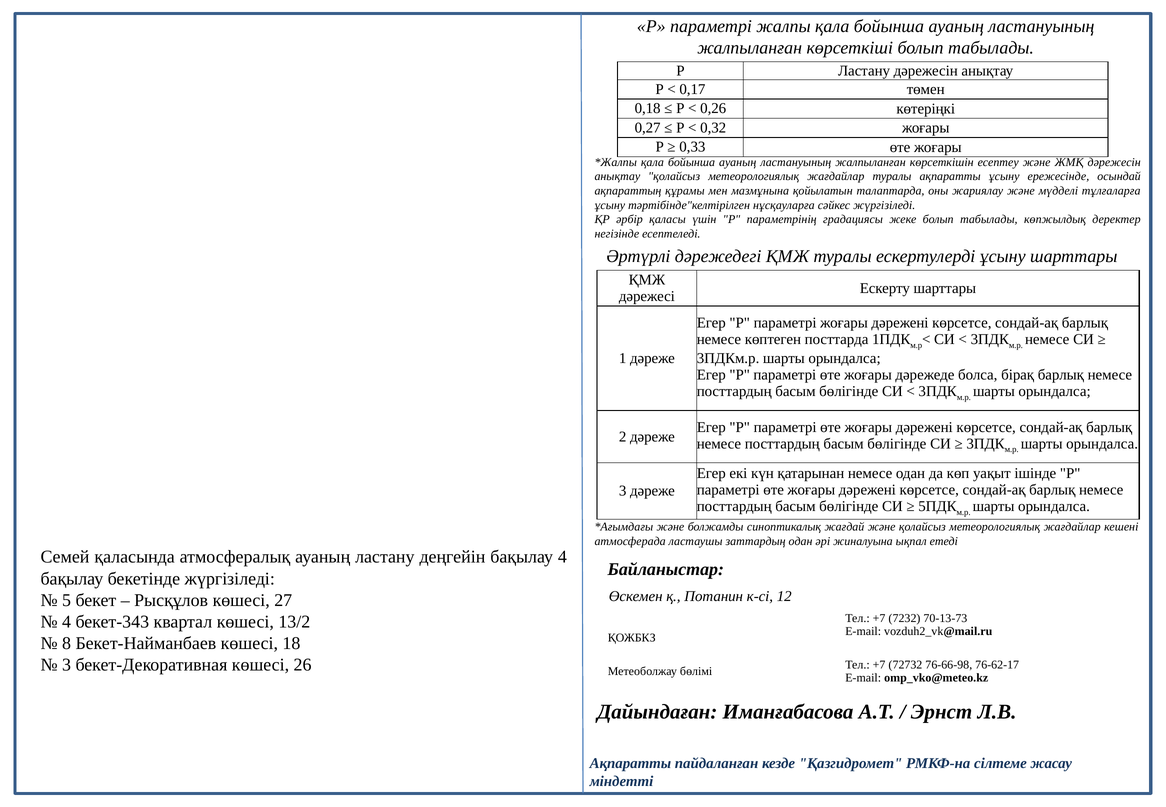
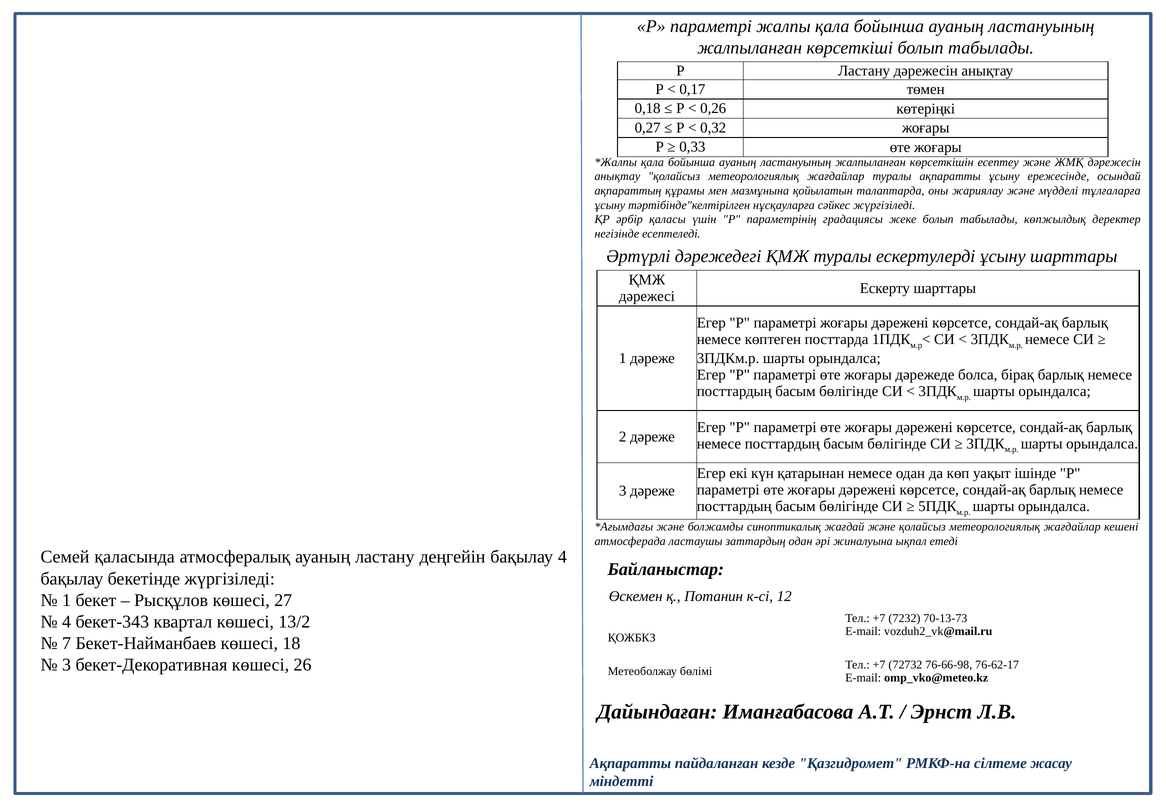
5 at (67, 600): 5 -> 1
8: 8 -> 7
